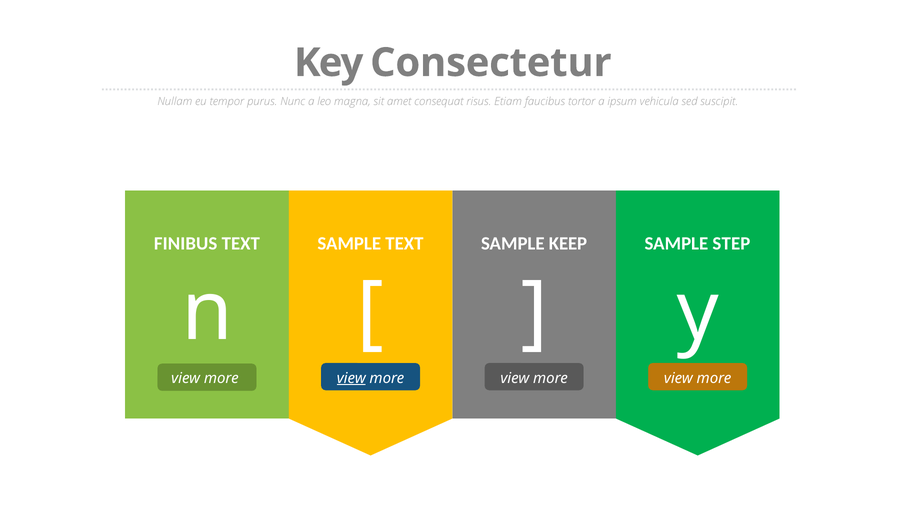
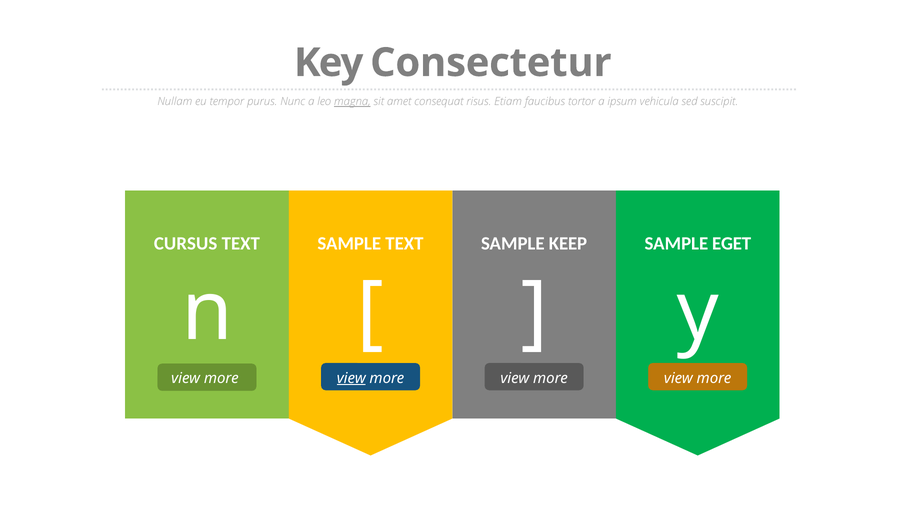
magna underline: none -> present
FINIBUS: FINIBUS -> CURSUS
STEP: STEP -> EGET
